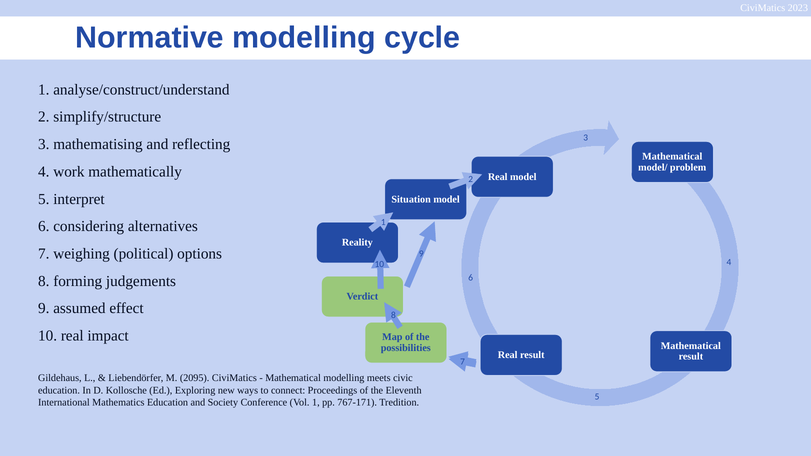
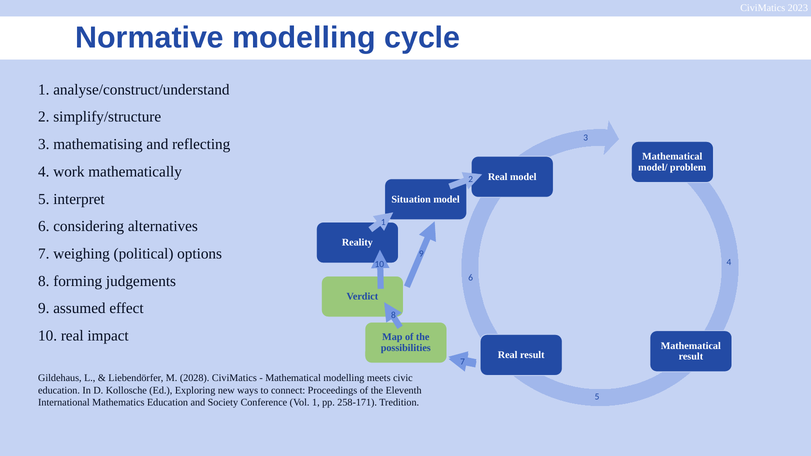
2095: 2095 -> 2028
767-171: 767-171 -> 258-171
